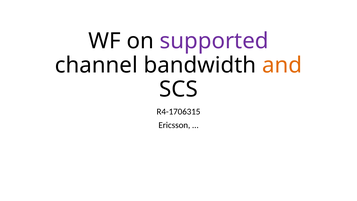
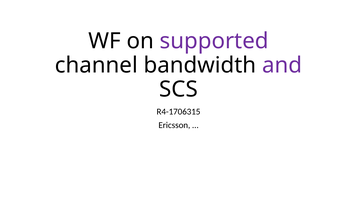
and colour: orange -> purple
